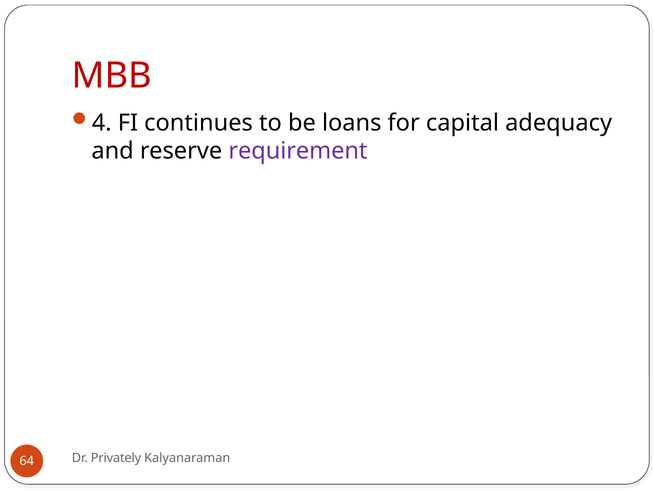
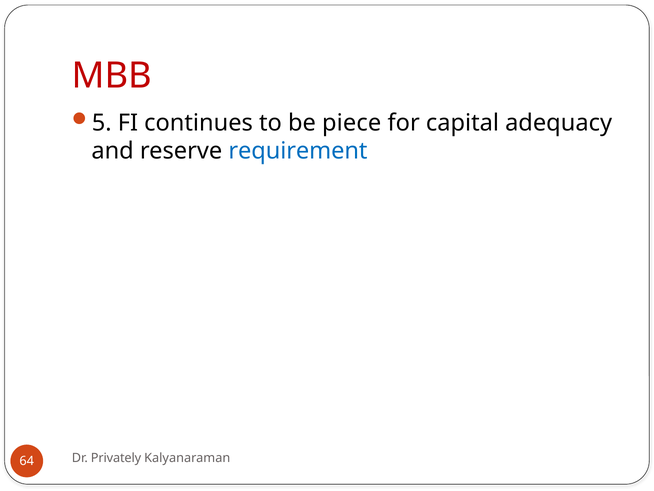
4: 4 -> 5
loans: loans -> piece
requirement colour: purple -> blue
